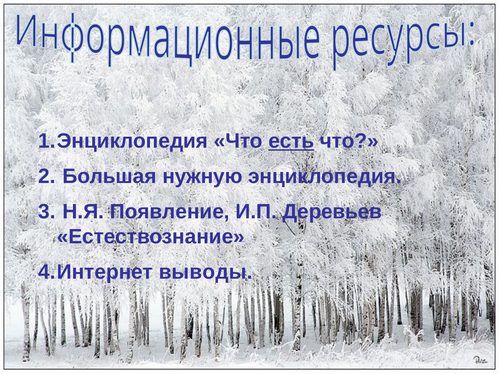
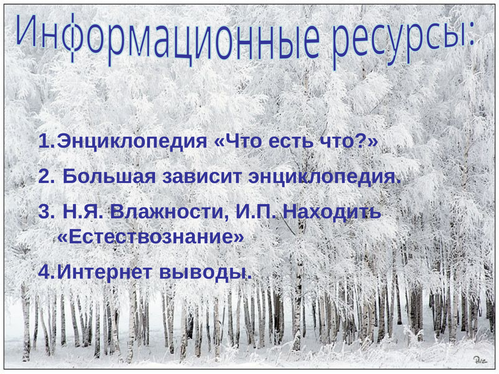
есть underline: present -> none
нужную: нужную -> зависит
Появление: Появление -> Влажности
Деревьев: Деревьев -> Находить
